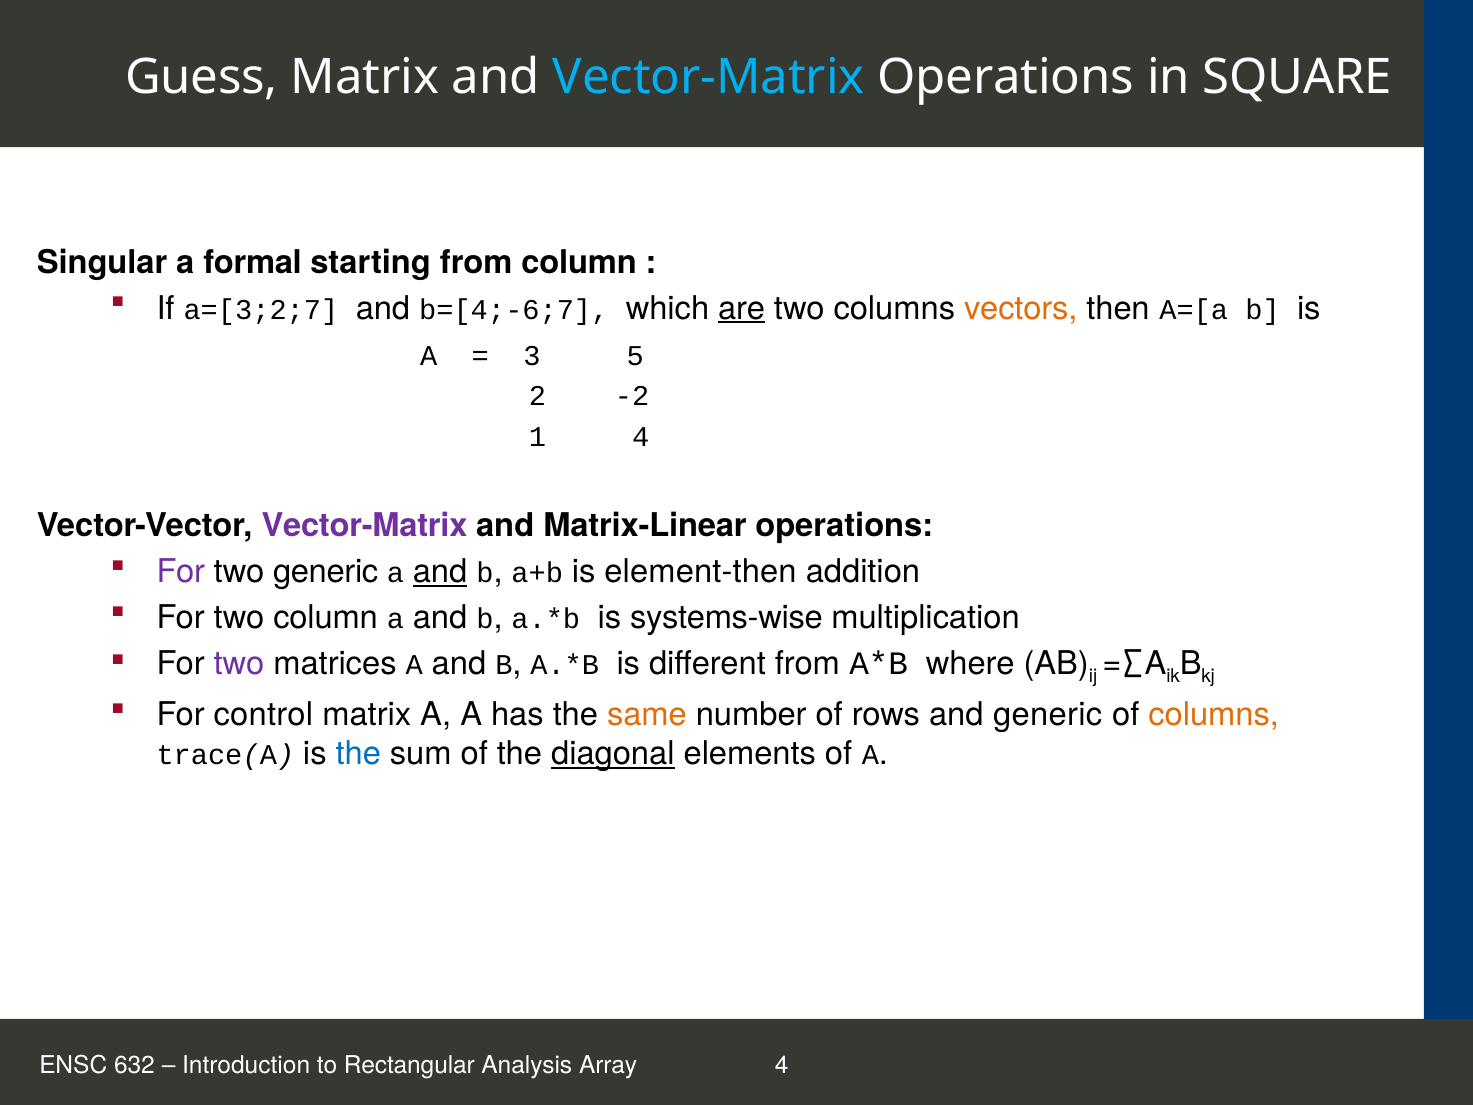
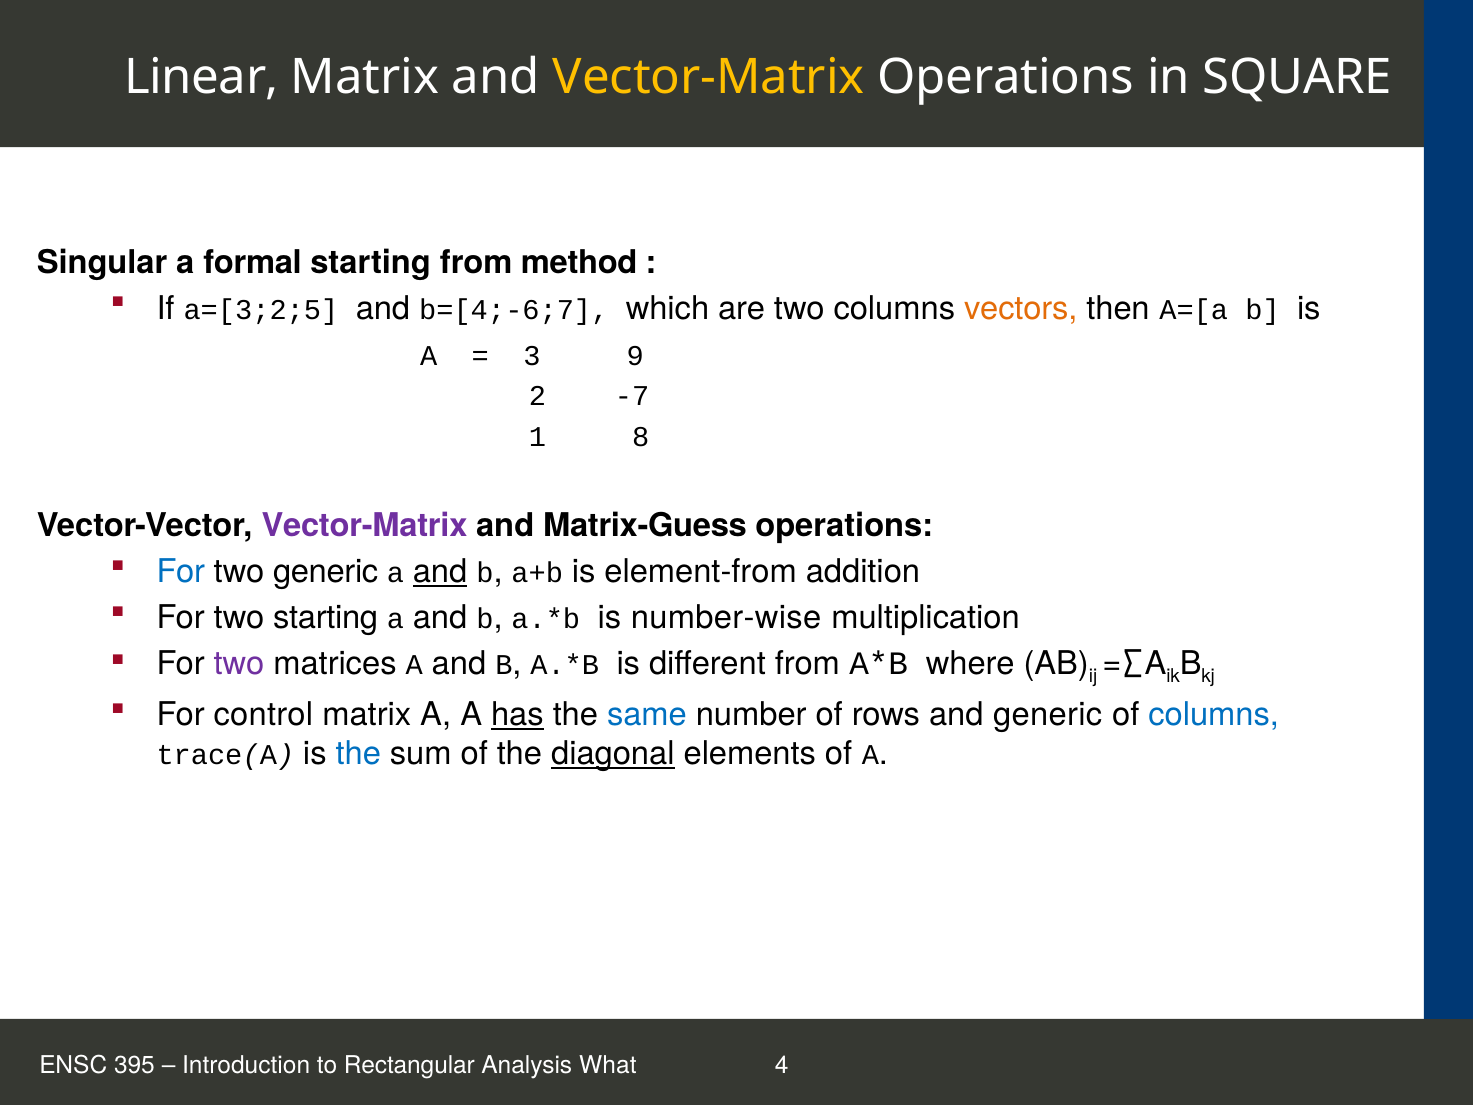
Guess: Guess -> Linear
Vector-Matrix at (709, 77) colour: light blue -> yellow
from column: column -> method
a=[3;2;7: a=[3;2;7 -> a=[3;2;5
are underline: present -> none
5: 5 -> 9
-2: -2 -> -7
1 4: 4 -> 8
Matrix-Linear: Matrix-Linear -> Matrix-Guess
For at (181, 572) colour: purple -> blue
element-then: element-then -> element-from
two column: column -> starting
systems-wise: systems-wise -> number-wise
has underline: none -> present
same colour: orange -> blue
columns at (1214, 715) colour: orange -> blue
632: 632 -> 395
Array: Array -> What
